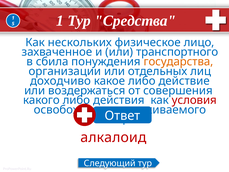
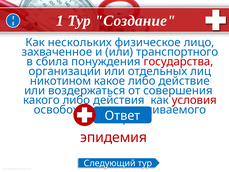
Средства: Средства -> Создание
государства colour: orange -> red
доходчиво: доходчиво -> никотином
алкалоид: алкалоид -> эпидемия
